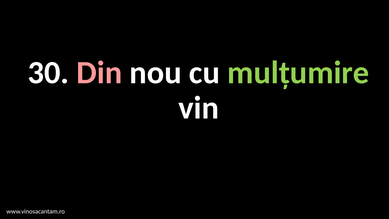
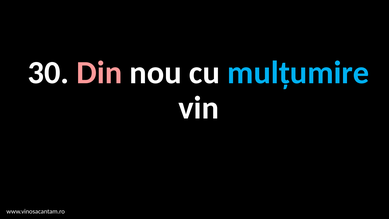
mulțumire colour: light green -> light blue
